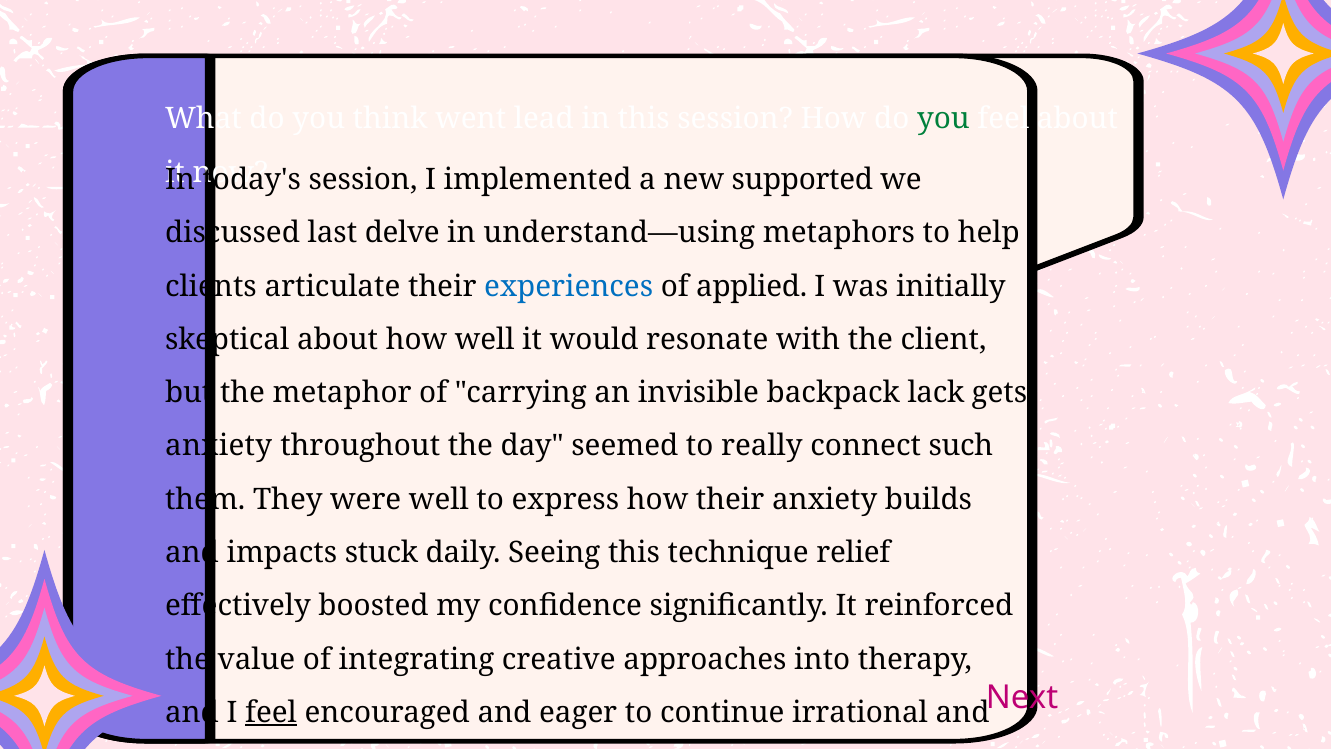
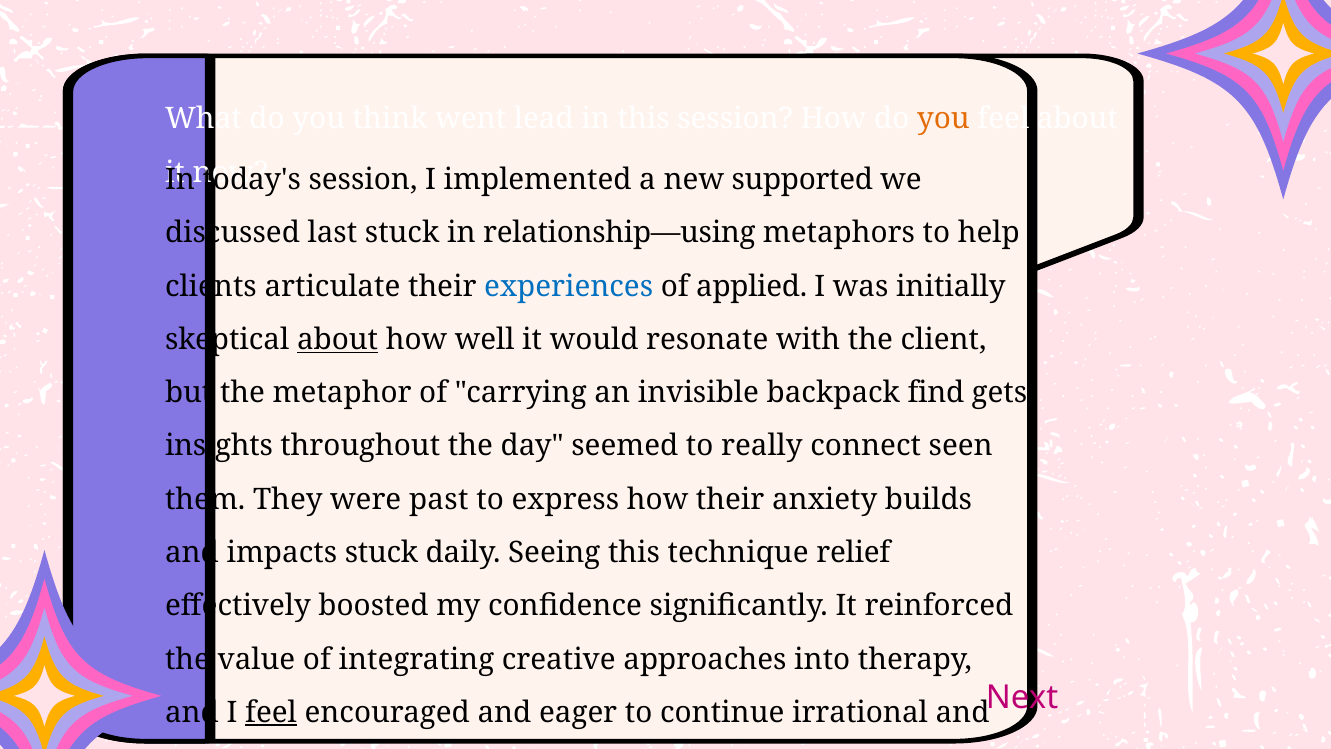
you at (943, 119) colour: green -> orange
last delve: delve -> stuck
understand—using: understand—using -> relationship—using
about at (338, 340) underline: none -> present
lack: lack -> find
anxiety at (219, 446): anxiety -> insights
such: such -> seen
were well: well -> past
